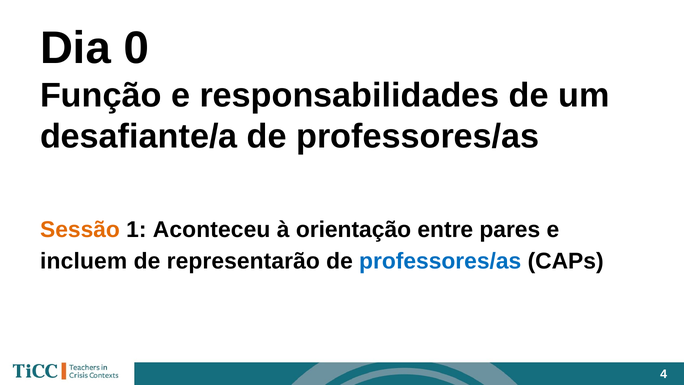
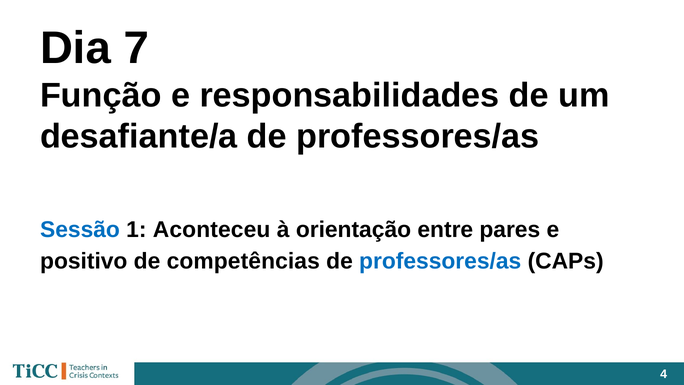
0: 0 -> 7
Sessão colour: orange -> blue
incluem: incluem -> positivo
representarão: representarão -> competências
